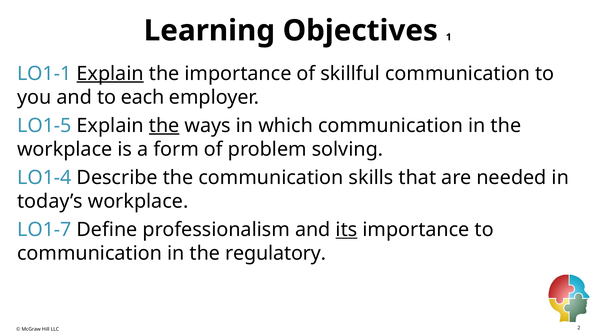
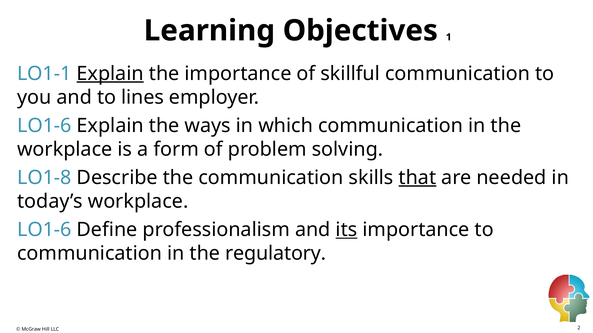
each: each -> lines
LO1-5 at (44, 126): LO1-5 -> LO1-6
the at (164, 126) underline: present -> none
LO1-4: LO1-4 -> LO1-8
that underline: none -> present
LO1-7 at (44, 230): LO1-7 -> LO1-6
